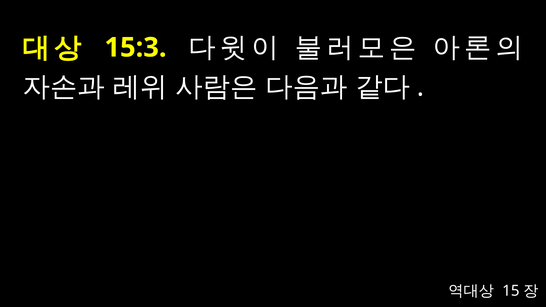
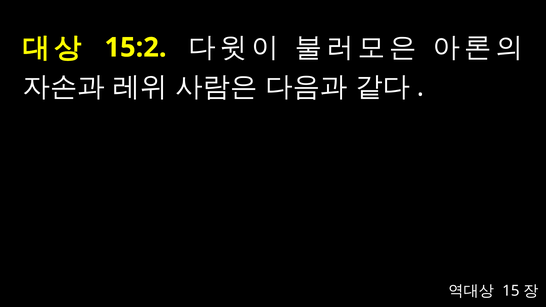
15:3: 15:3 -> 15:2
